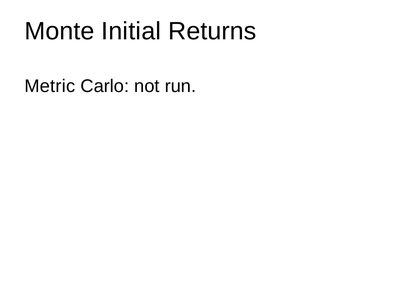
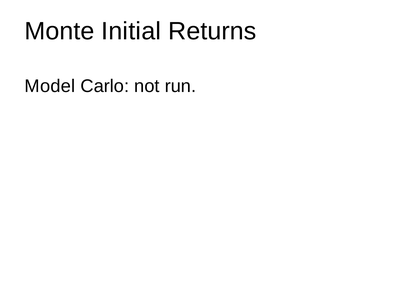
Metric: Metric -> Model
